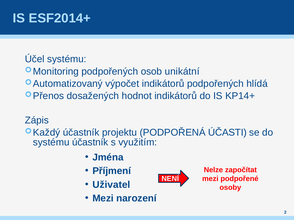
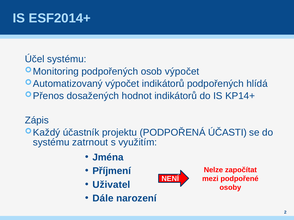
osob unikátní: unikátní -> výpočet
systému účastník: účastník -> zatrnout
Mezi at (103, 199): Mezi -> Dále
